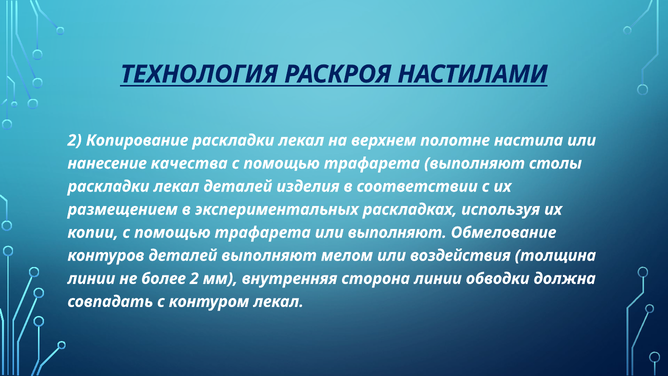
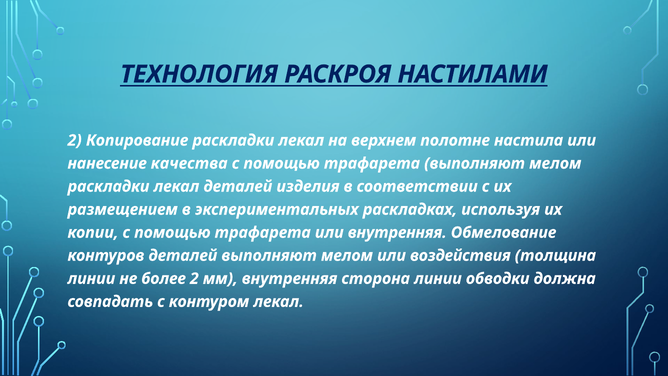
трафарета выполняют столы: столы -> мелом
или выполняют: выполняют -> внутренняя
